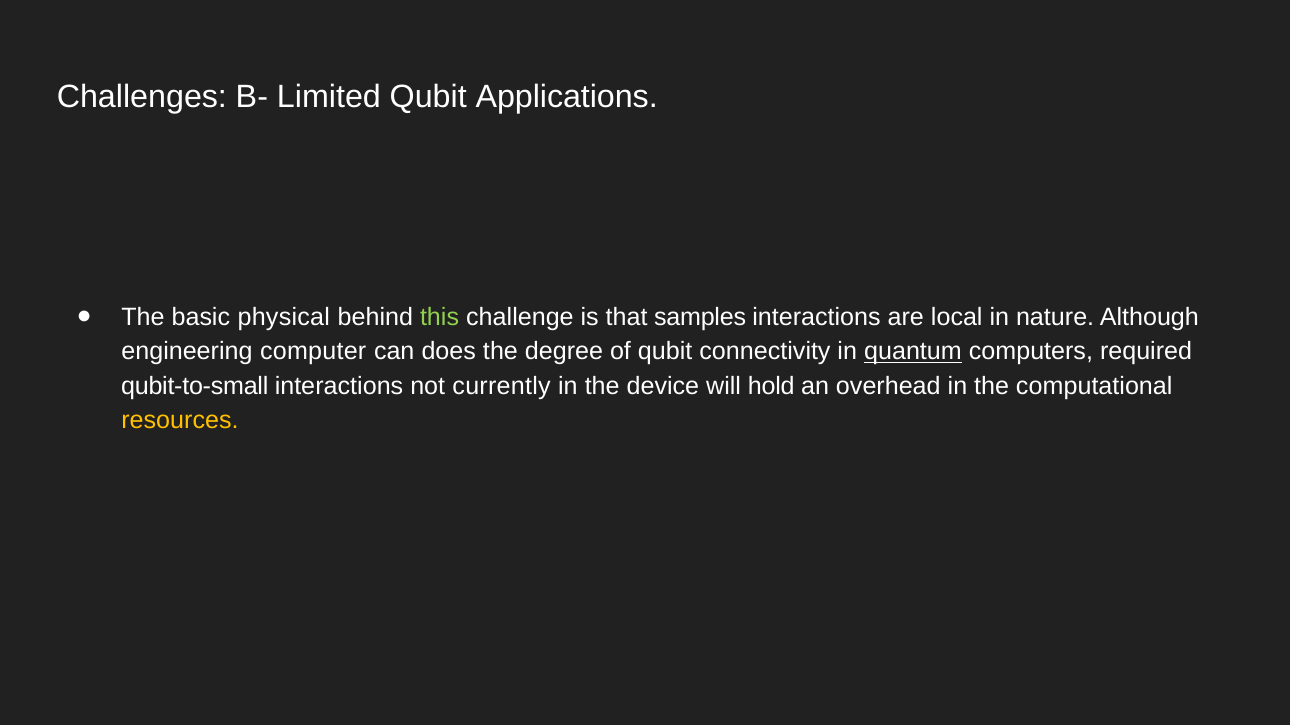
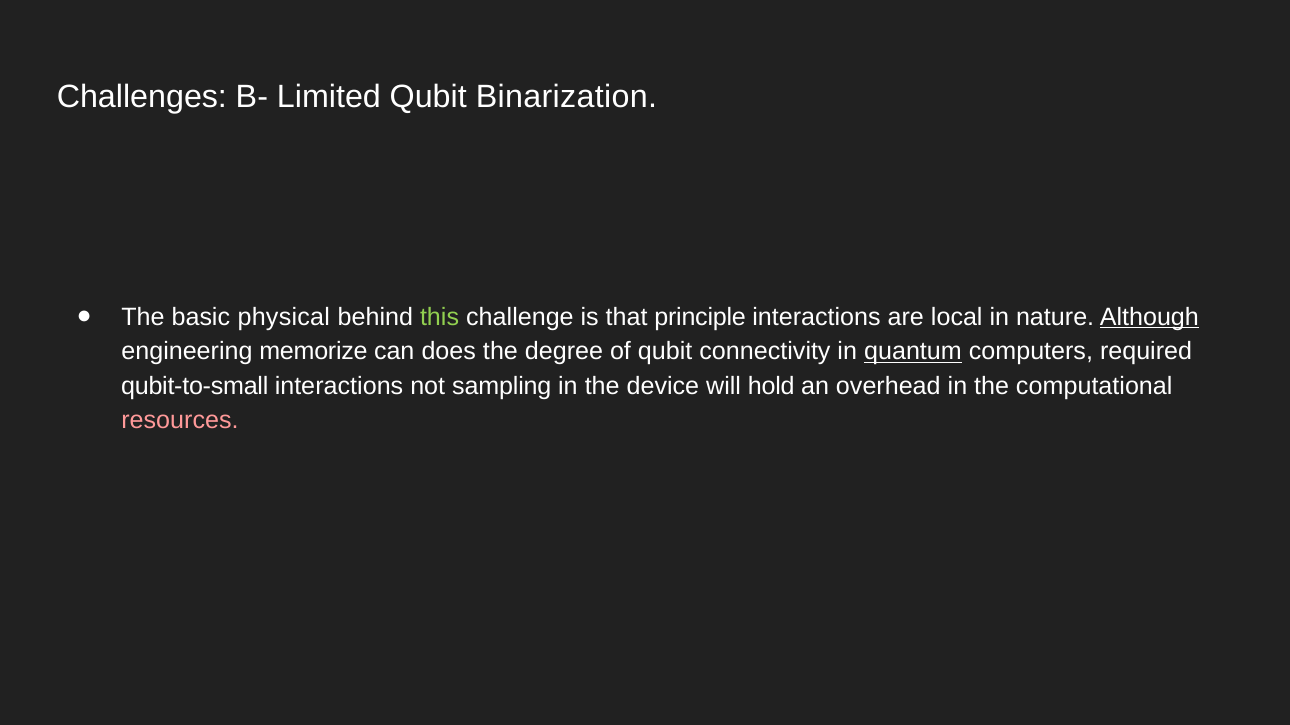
Applications: Applications -> Binarization
samples: samples -> principle
Although underline: none -> present
computer: computer -> memorize
currently: currently -> sampling
resources colour: yellow -> pink
